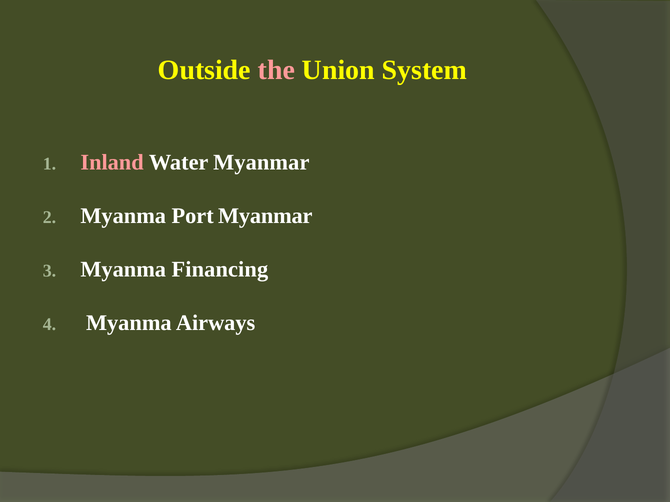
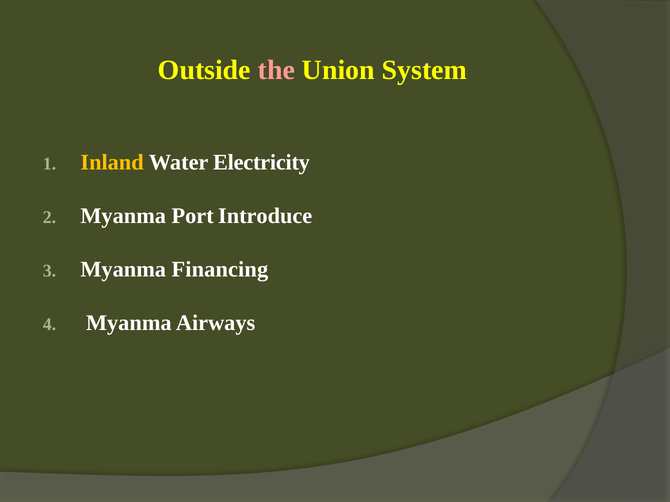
Inland colour: pink -> yellow
Water Myanmar: Myanmar -> Electricity
Port Myanmar: Myanmar -> Introduce
